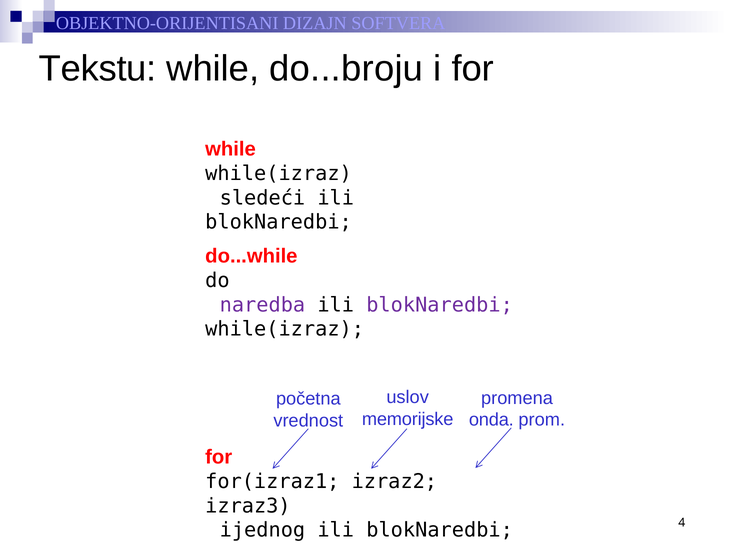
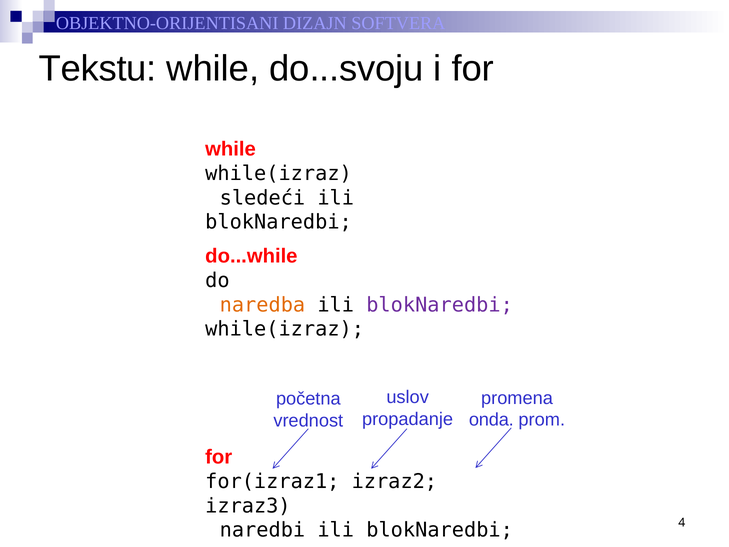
do...broju: do...broju -> do...svoju
naredba colour: purple -> orange
memorijske: memorijske -> propadanje
ijednog: ijednog -> naredbi
